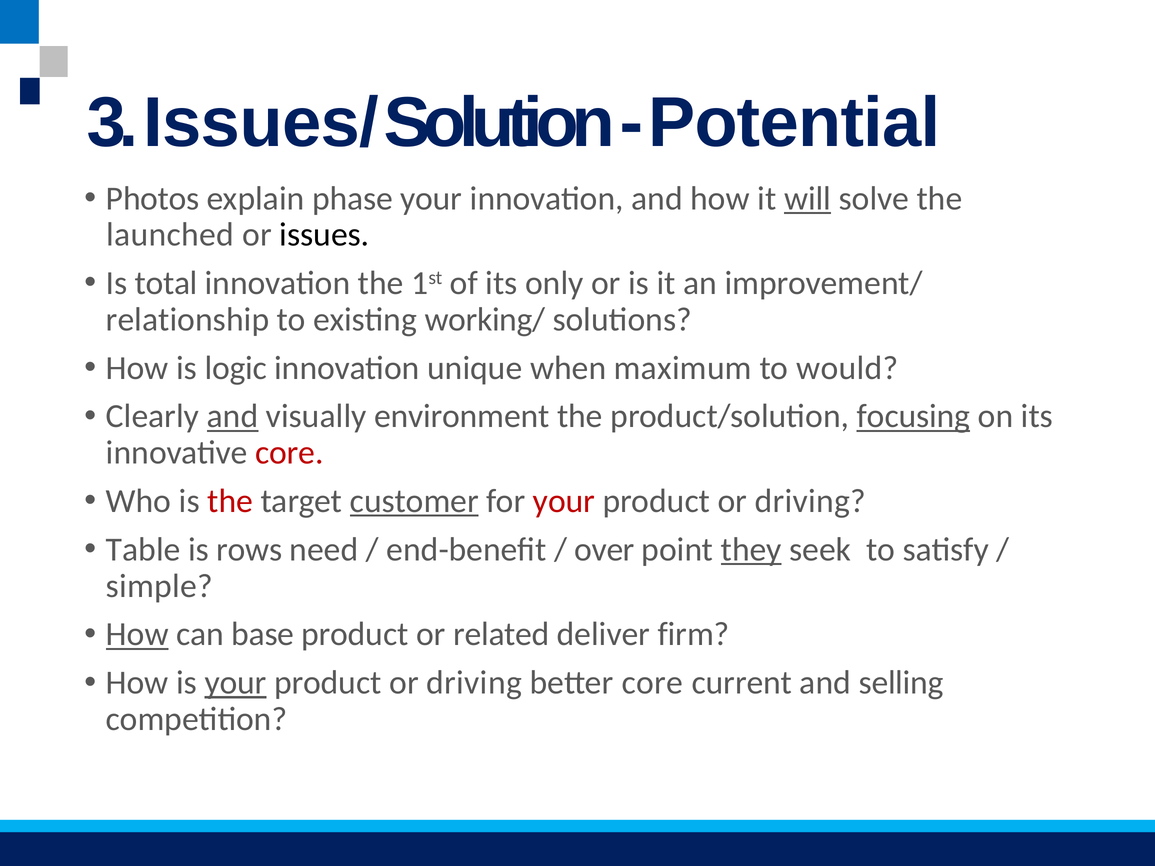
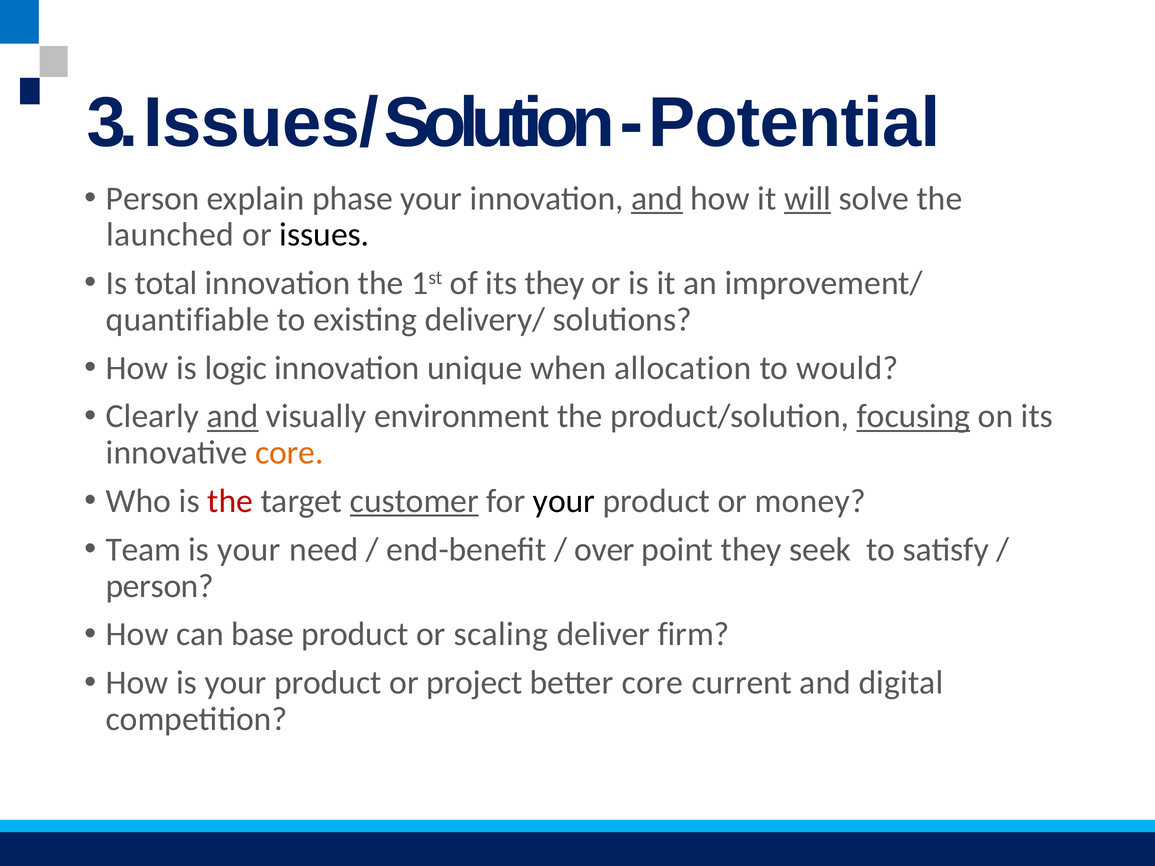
Photos at (153, 198): Photos -> Person
and at (657, 198) underline: none -> present
its only: only -> they
relationship: relationship -> quantifiable
working/: working/ -> delivery/
maximum: maximum -> allocation
core at (289, 453) colour: red -> orange
your at (564, 501) colour: red -> black
driving at (810, 501): driving -> money
Table: Table -> Team
rows at (249, 550): rows -> your
they at (751, 550) underline: present -> none
simple at (159, 586): simple -> person
How at (137, 635) underline: present -> none
related: related -> scaling
your at (236, 683) underline: present -> none
driving at (474, 683): driving -> project
selling: selling -> digital
